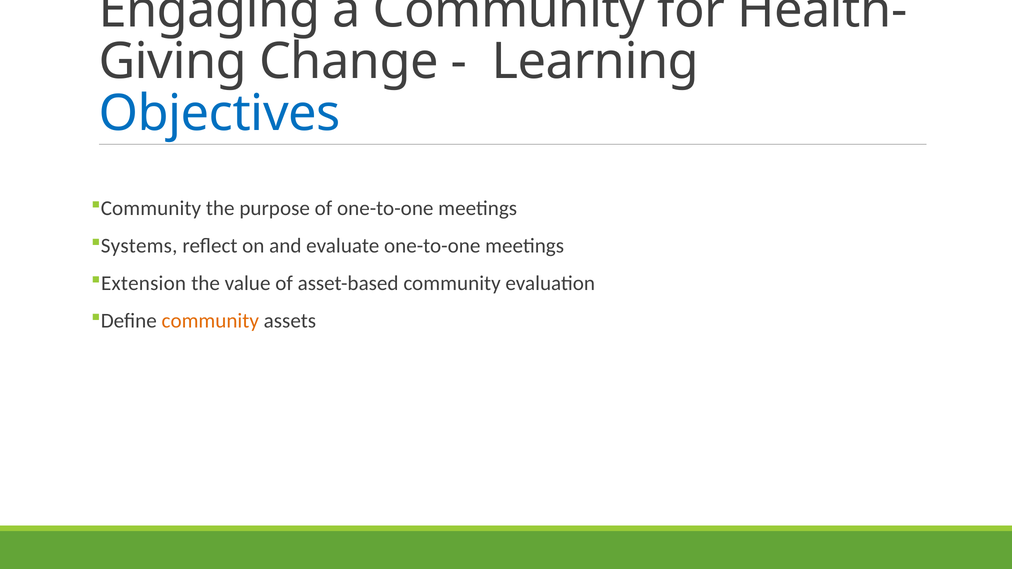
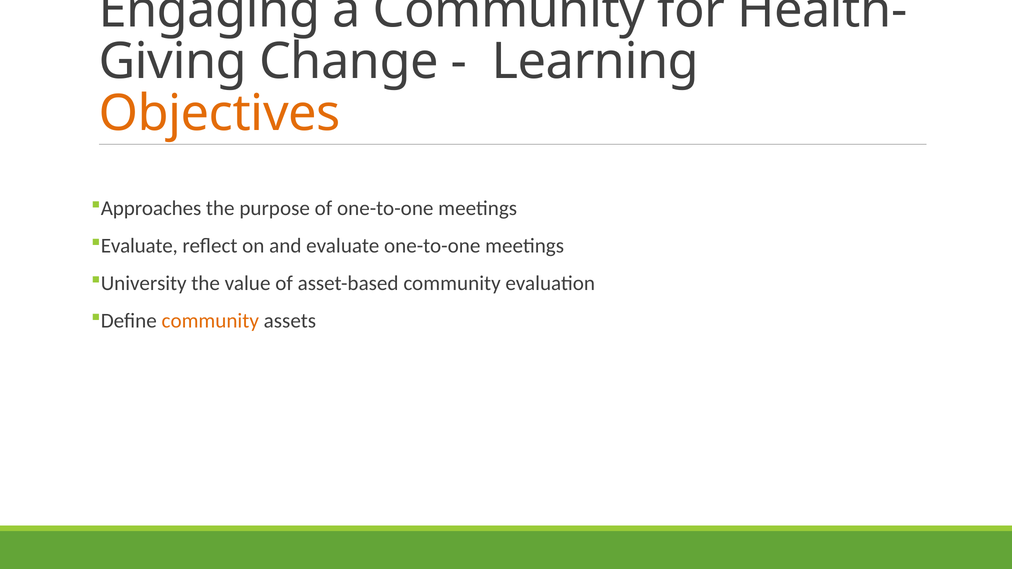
Objectives colour: blue -> orange
Community at (151, 208): Community -> Approaches
Systems at (139, 246): Systems -> Evaluate
Extension: Extension -> University
